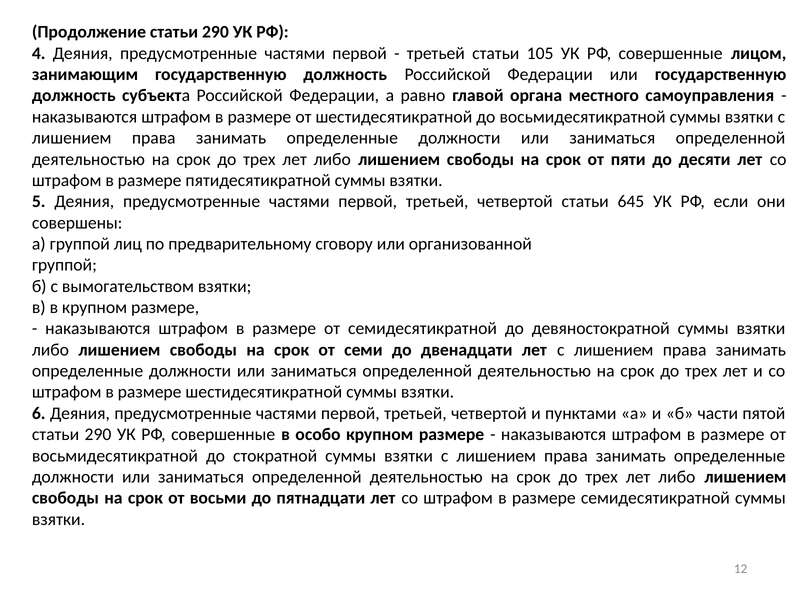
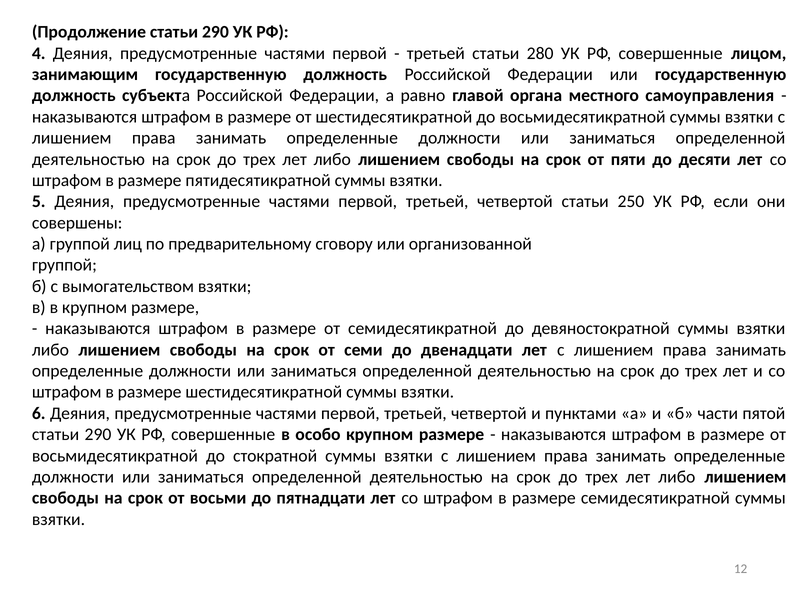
105: 105 -> 280
645: 645 -> 250
